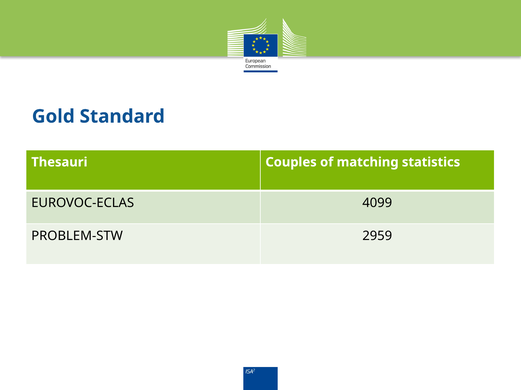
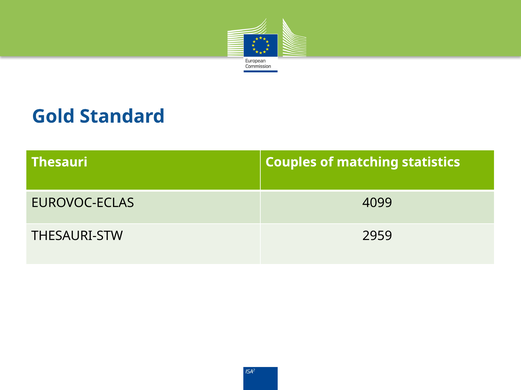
PROBLEM-STW: PROBLEM-STW -> THESAURI-STW
